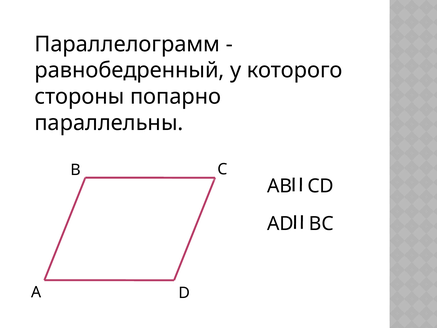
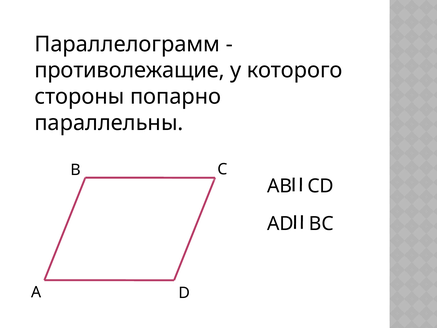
равнобедренный: равнобедренный -> противолежащие
